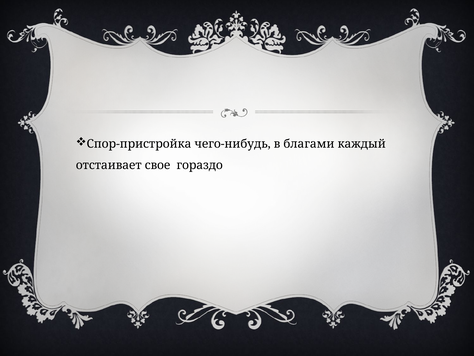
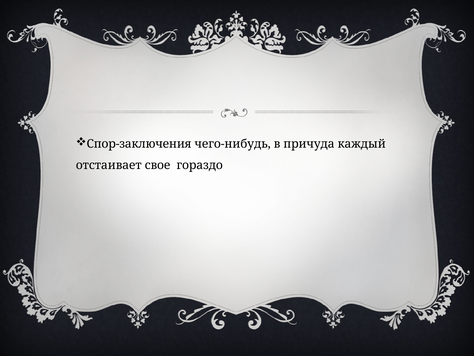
Спор-пристройка: Спор-пристройка -> Спор-заключения
благами: благами -> причуда
